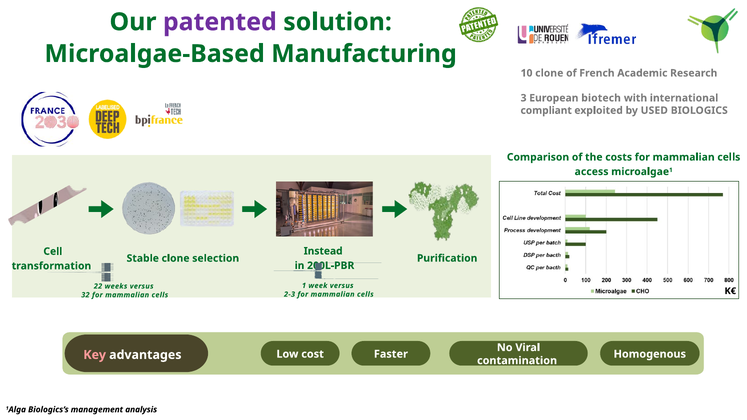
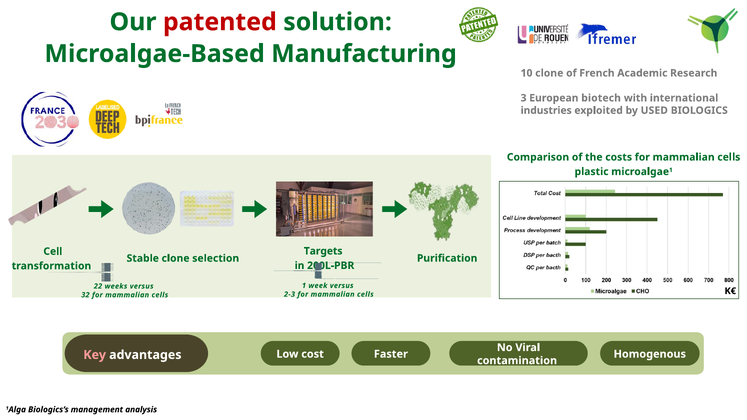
patented colour: purple -> red
compliant: compliant -> industries
access: access -> plastic
Instead: Instead -> Targets
